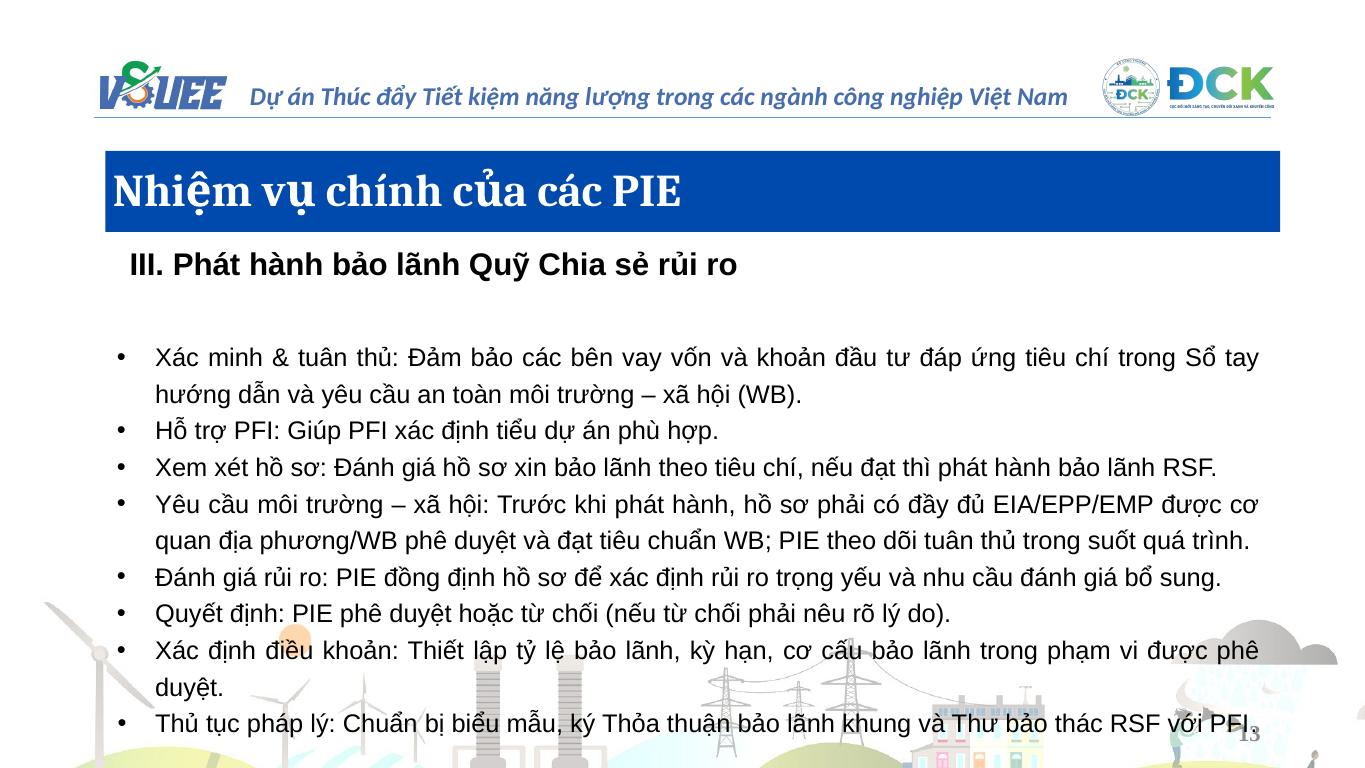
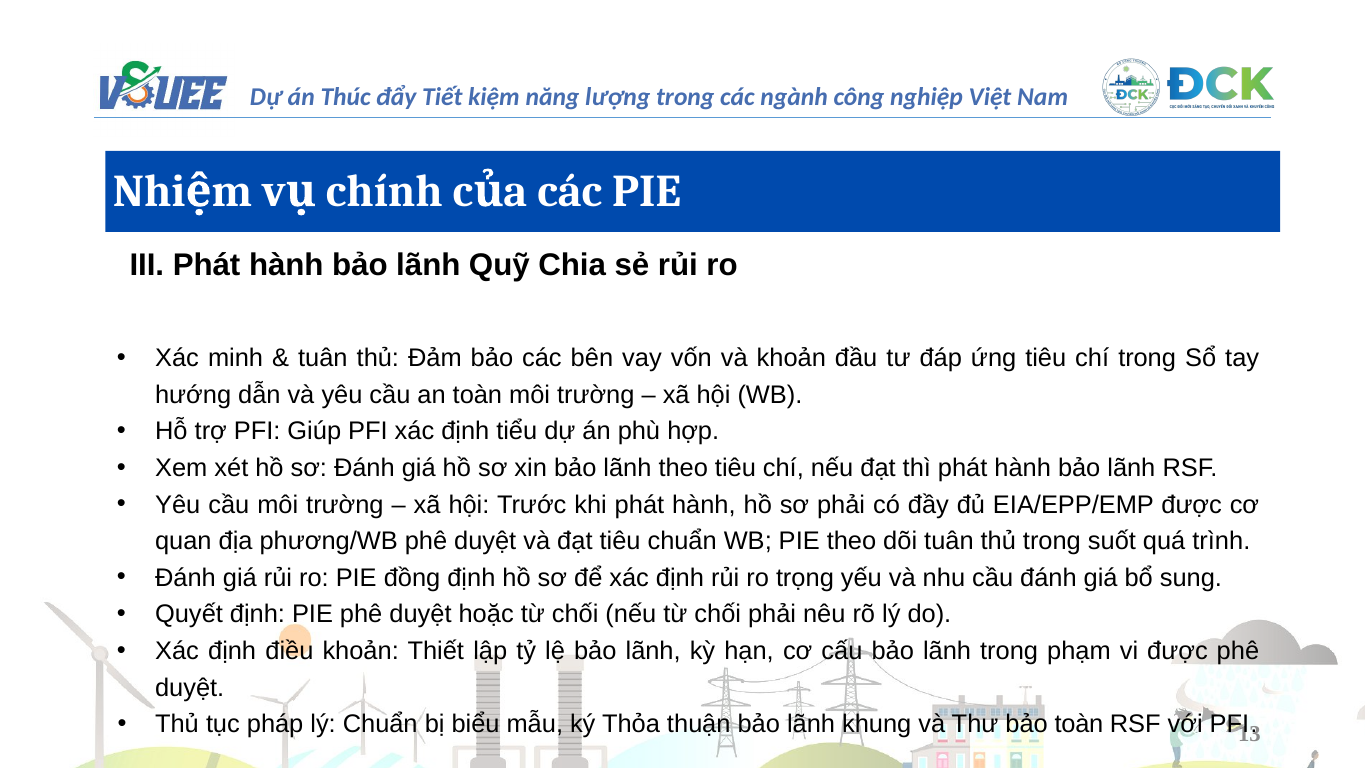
bảo thác: thác -> toàn
